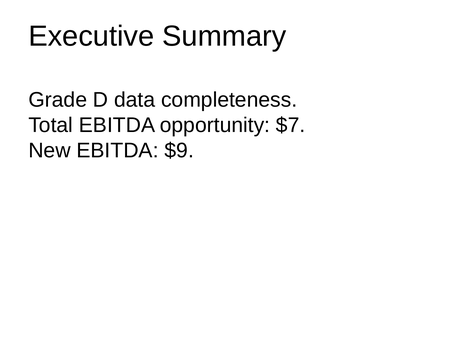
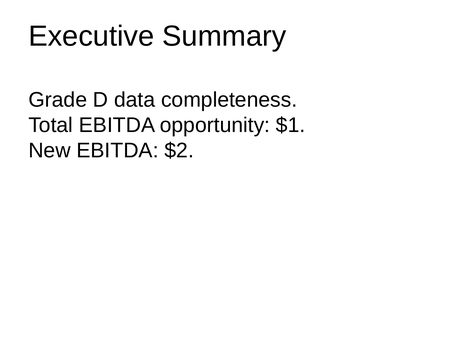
$7: $7 -> $1
$9: $9 -> $2
